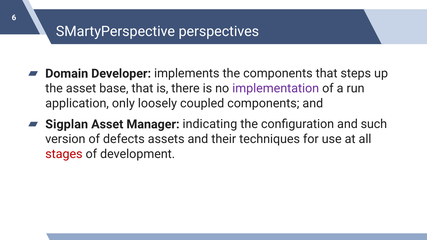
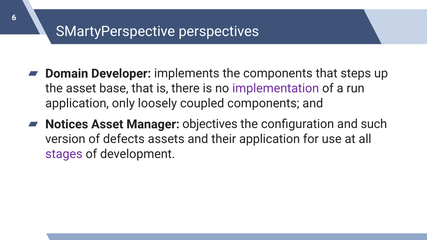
Sigplan: Sigplan -> Notices
indicating: indicating -> objectives
their techniques: techniques -> application
stages colour: red -> purple
